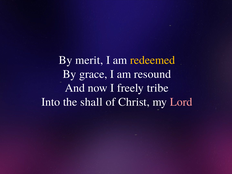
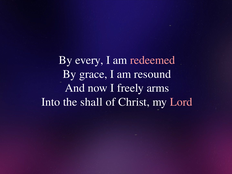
merit: merit -> every
redeemed colour: yellow -> pink
tribe: tribe -> arms
